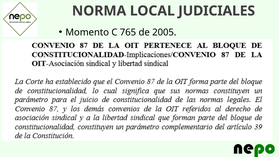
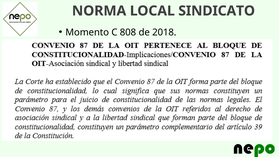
JUDICIALES: JUDICIALES -> SINDICATO
765: 765 -> 808
2005: 2005 -> 2018
